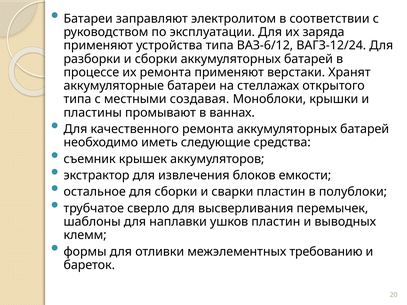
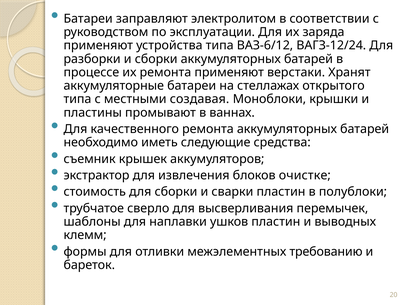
емкости: емкости -> очистке
остальное: остальное -> стоимость
